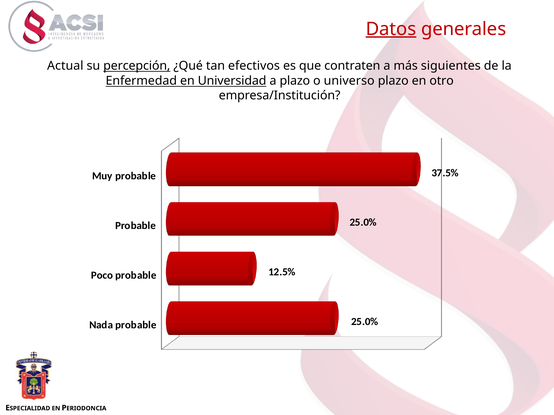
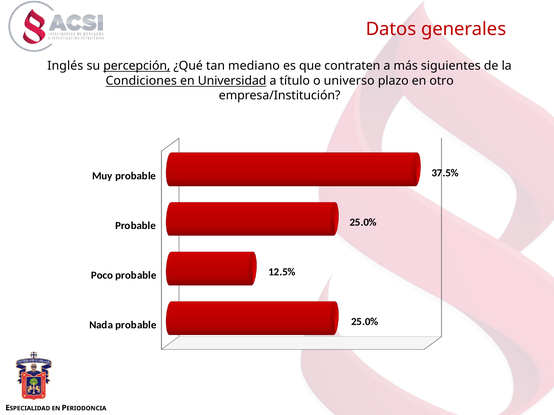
Datos underline: present -> none
Actual: Actual -> Inglés
efectivos: efectivos -> mediano
Enfermedad: Enfermedad -> Condiciones
a plazo: plazo -> título
